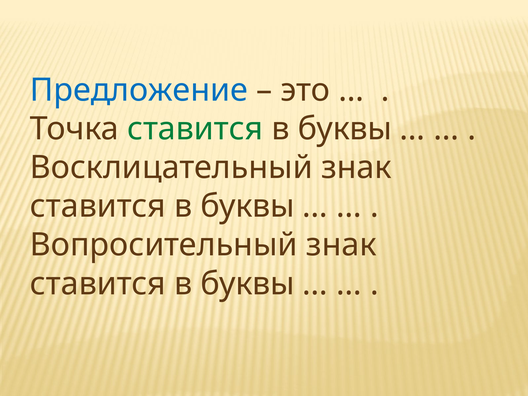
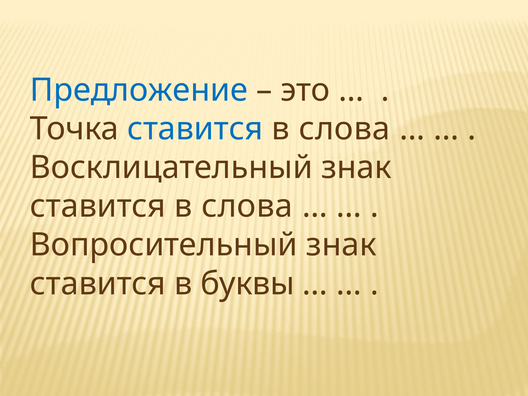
ставится at (195, 129) colour: green -> blue
буквы at (345, 129): буквы -> слова
буквы at (247, 206): буквы -> слова
